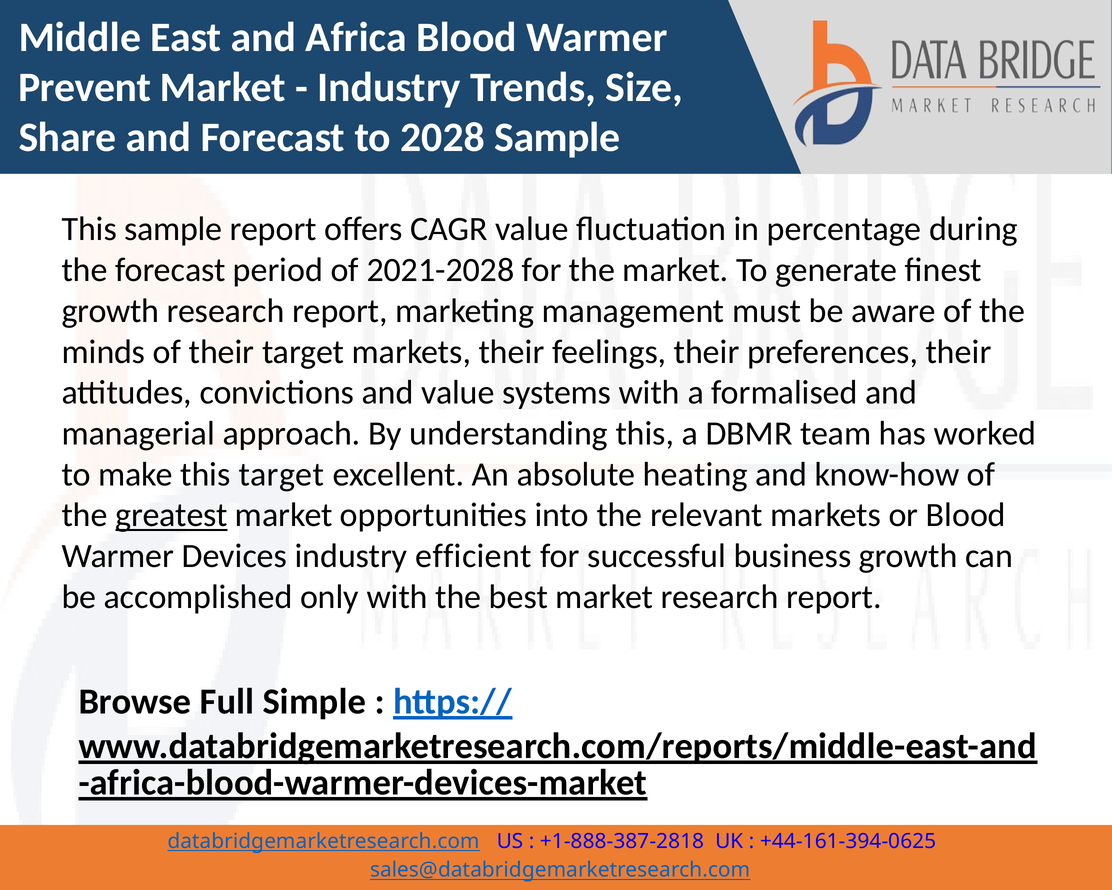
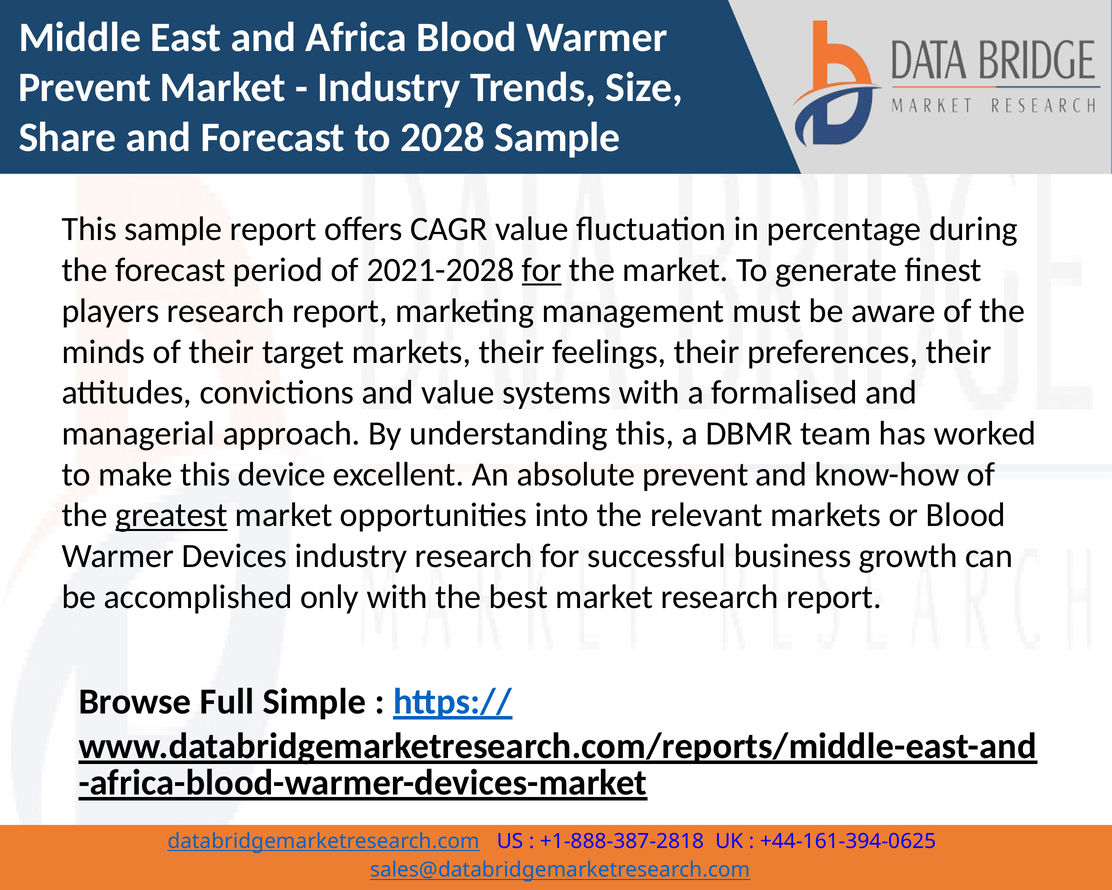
for at (542, 270) underline: none -> present
growth at (111, 311): growth -> players
this target: target -> device
absolute heating: heating -> prevent
industry efficient: efficient -> research
